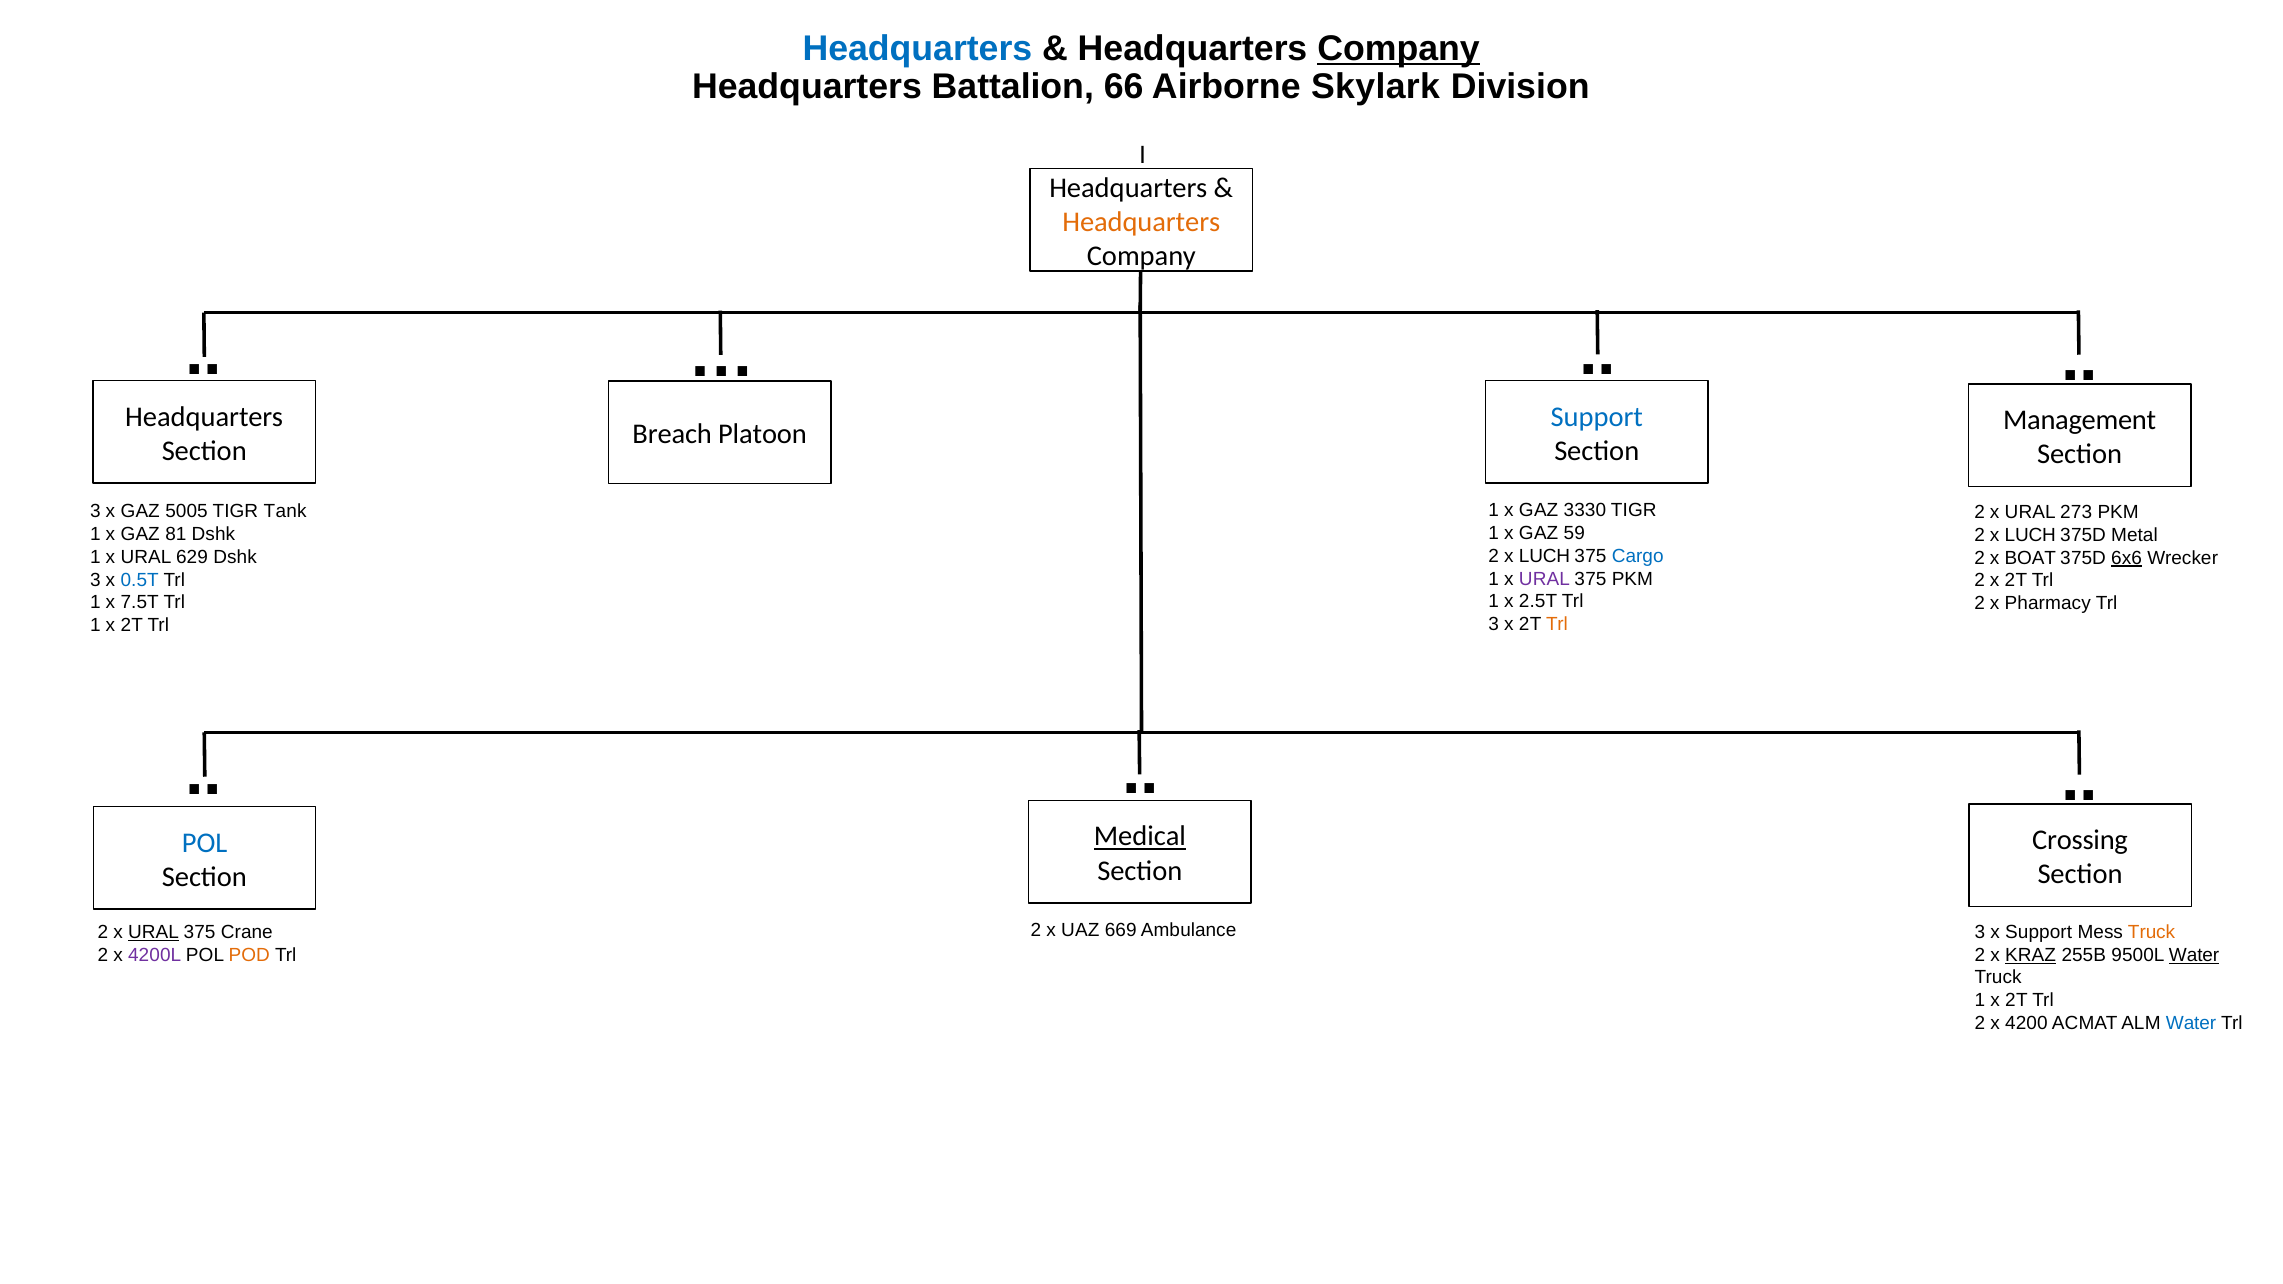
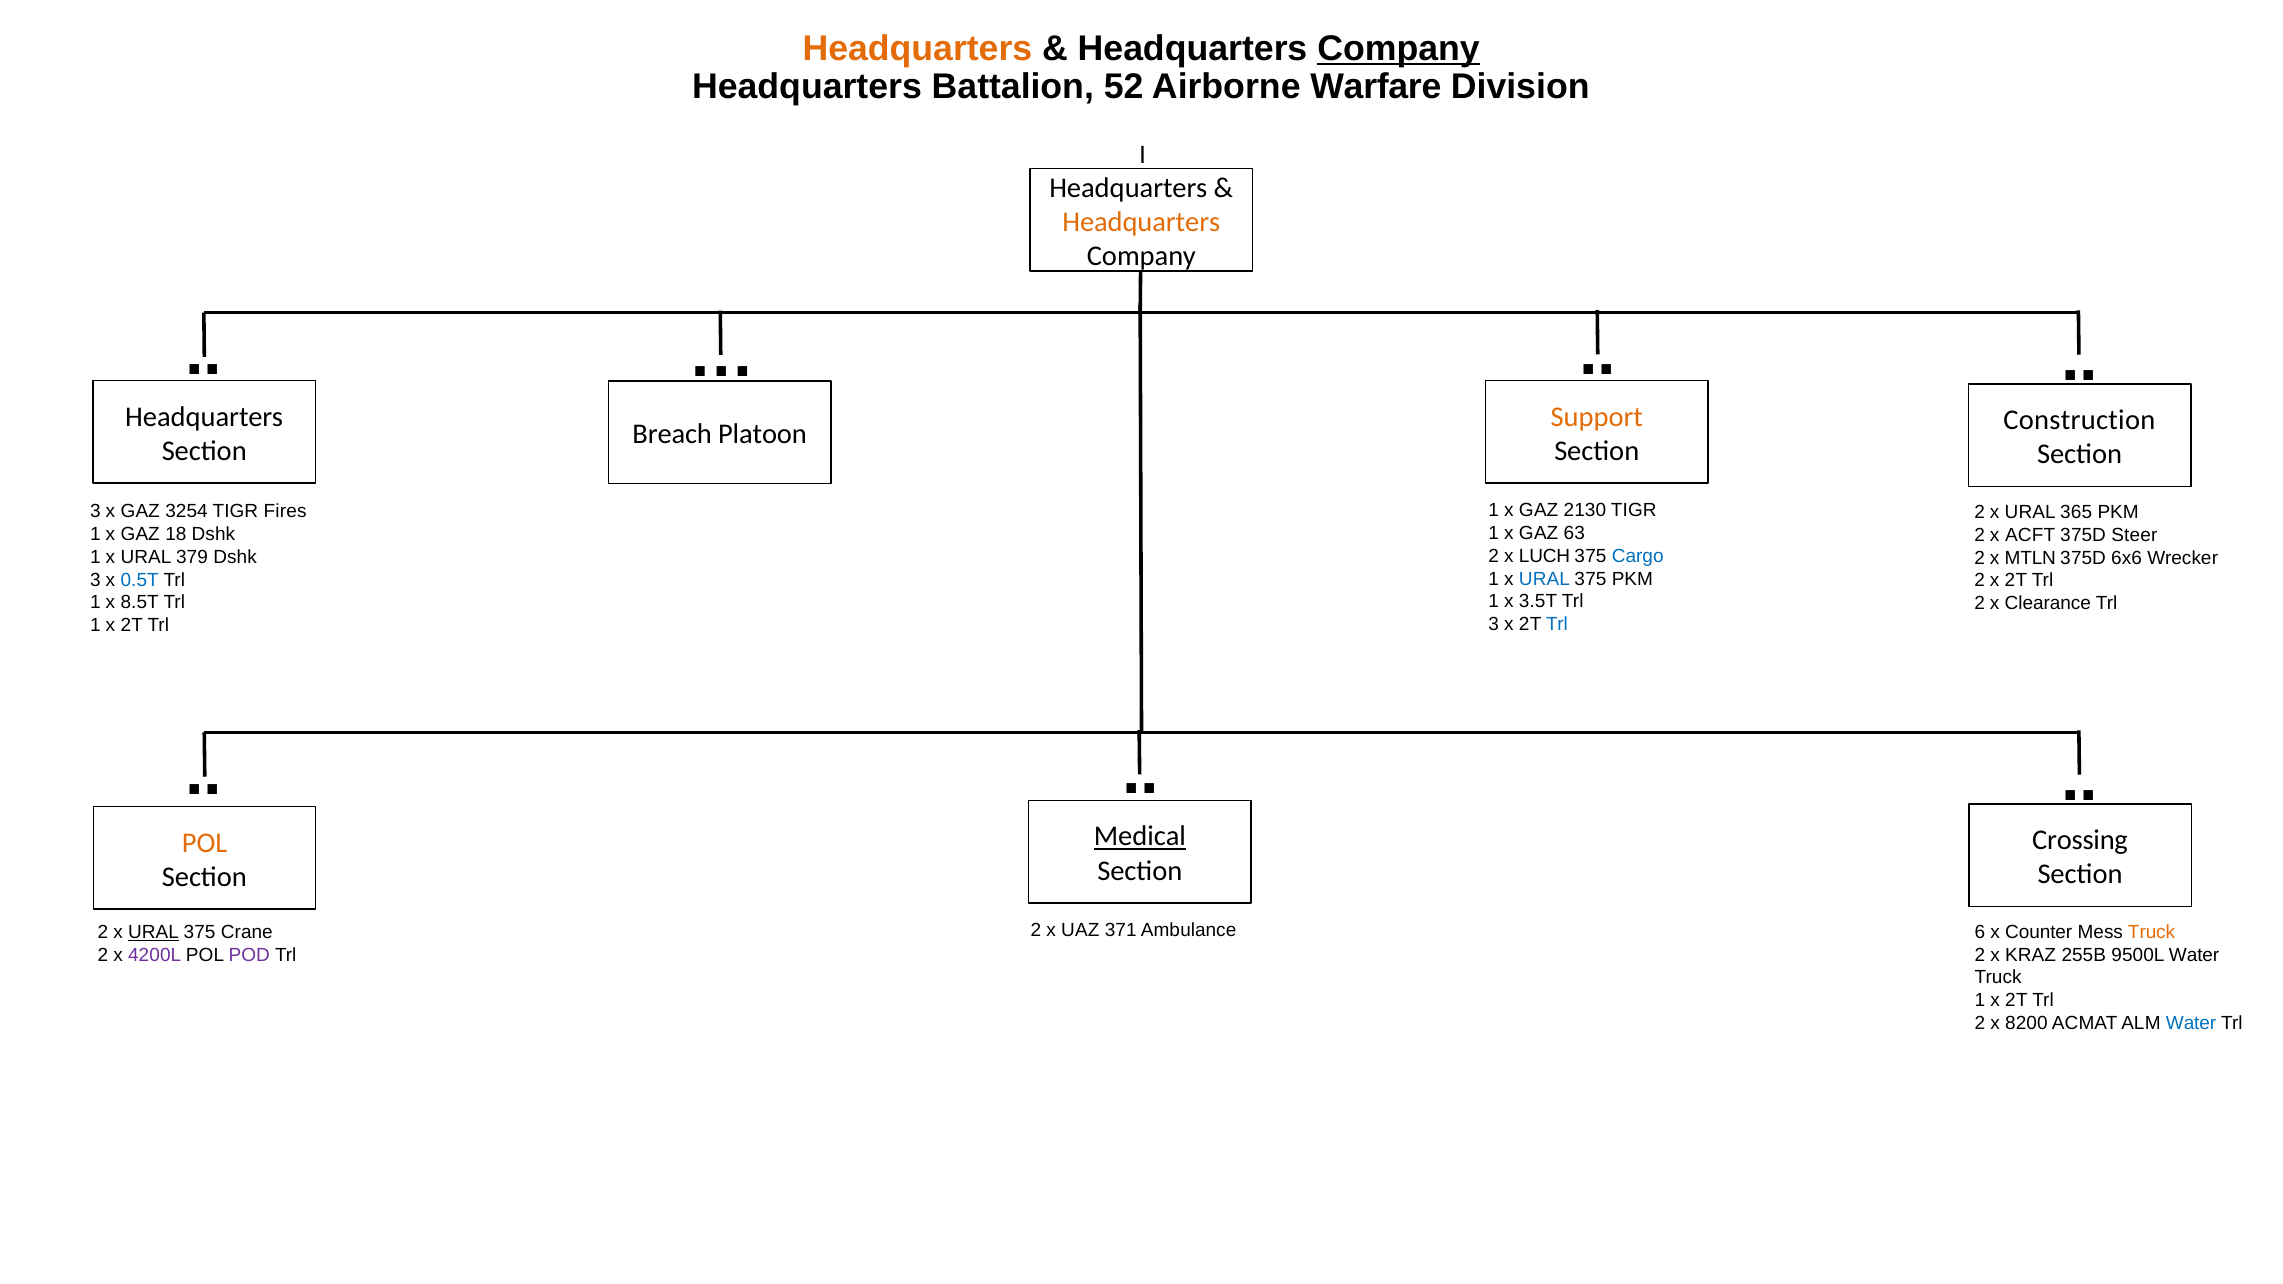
Headquarters at (917, 49) colour: blue -> orange
66: 66 -> 52
Skylark: Skylark -> Warfare
Support at (1597, 417) colour: blue -> orange
Management: Management -> Construction
3330: 3330 -> 2130
5005: 5005 -> 3254
Tank: Tank -> Fires
273: 273 -> 365
59: 59 -> 63
81: 81 -> 18
LUCH at (2030, 535): LUCH -> ACFT
Metal: Metal -> Steer
629: 629 -> 379
BOAT: BOAT -> MTLN
6x6 underline: present -> none
URAL at (1544, 579) colour: purple -> blue
2.5T: 2.5T -> 3.5T
7.5T: 7.5T -> 8.5T
Pharmacy: Pharmacy -> Clearance
Trl at (1557, 624) colour: orange -> blue
POL at (205, 843) colour: blue -> orange
669: 669 -> 371
Ambulance 3: 3 -> 6
x Support: Support -> Counter
POD colour: orange -> purple
KRAZ underline: present -> none
Water at (2194, 955) underline: present -> none
4200: 4200 -> 8200
